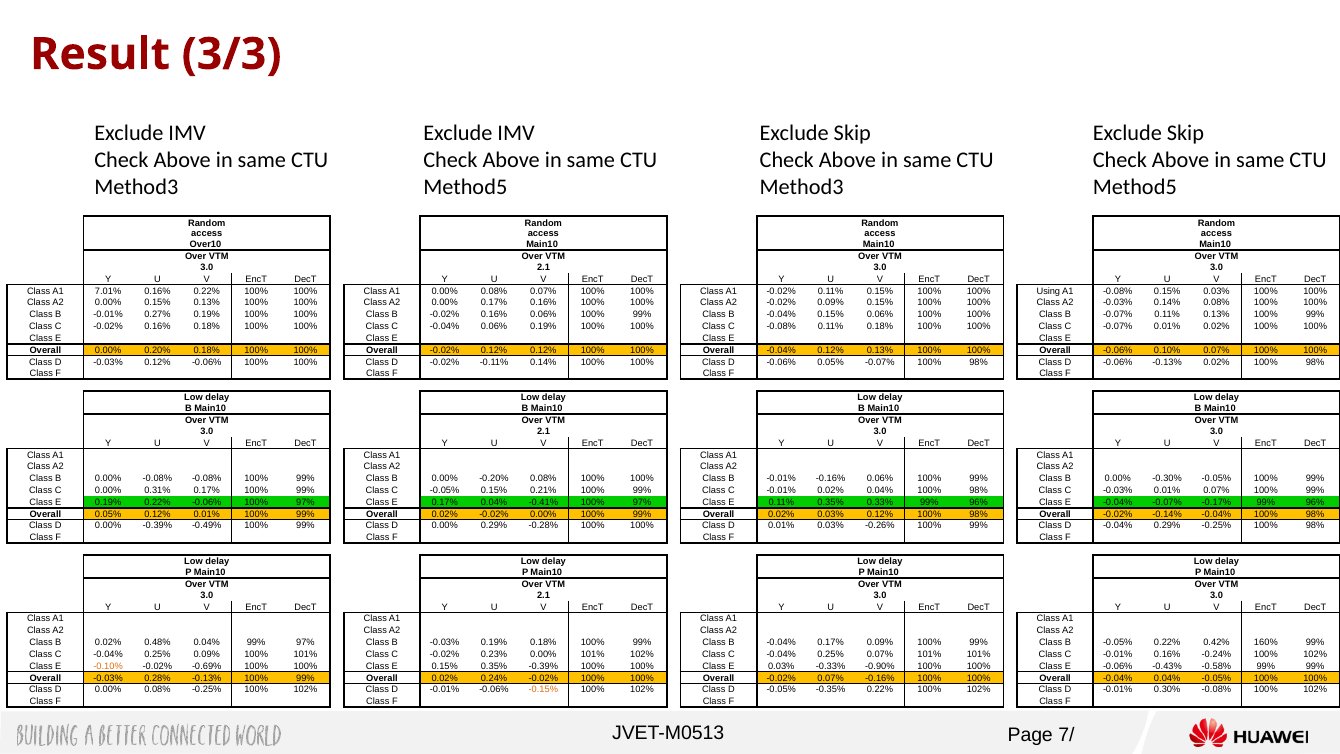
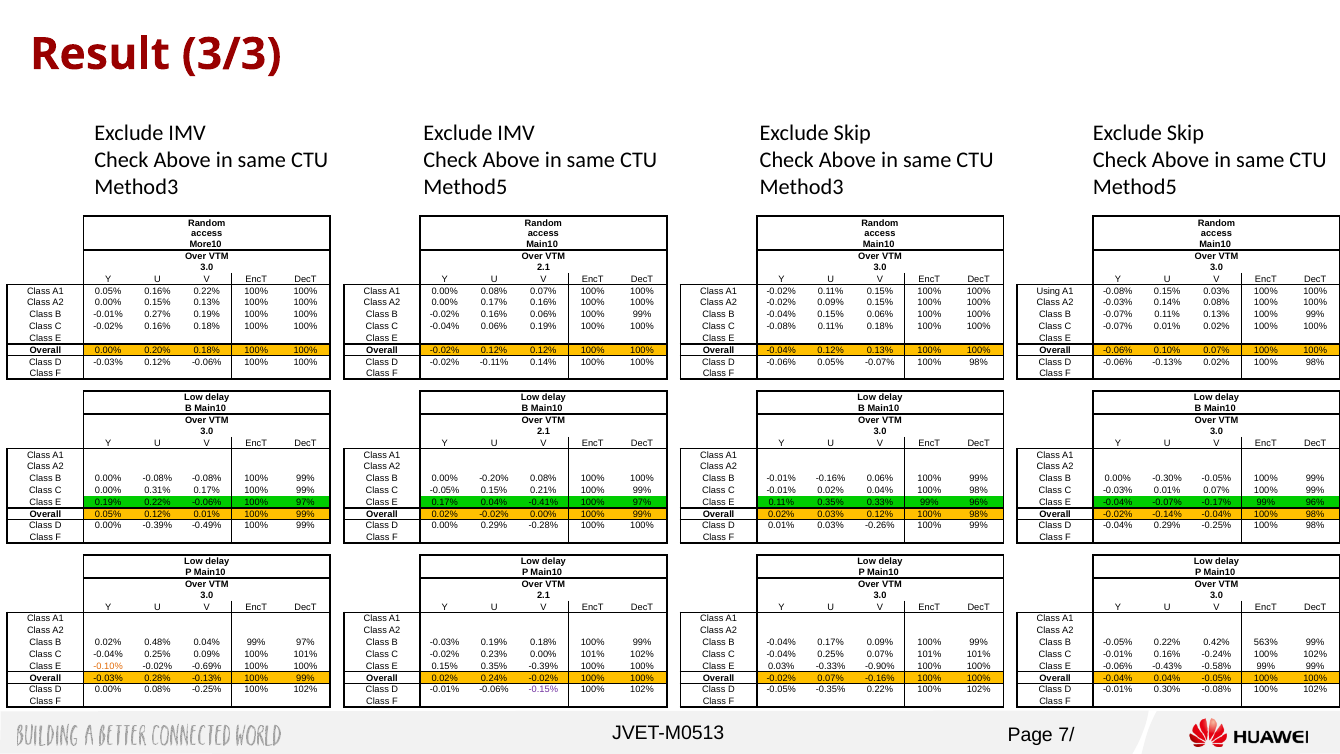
Over10: Over10 -> More10
A1 7.01%: 7.01% -> 0.05%
160%: 160% -> 563%
-0.15% colour: orange -> purple
